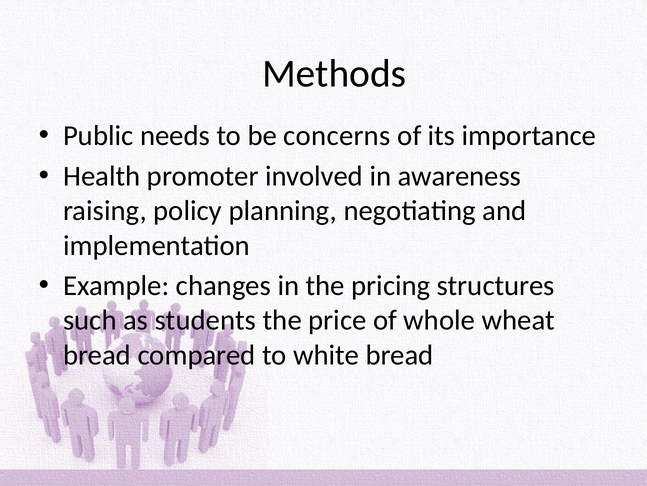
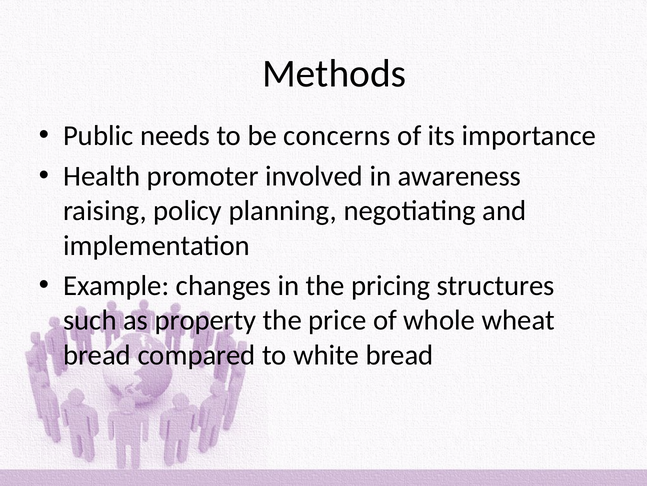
students: students -> property
